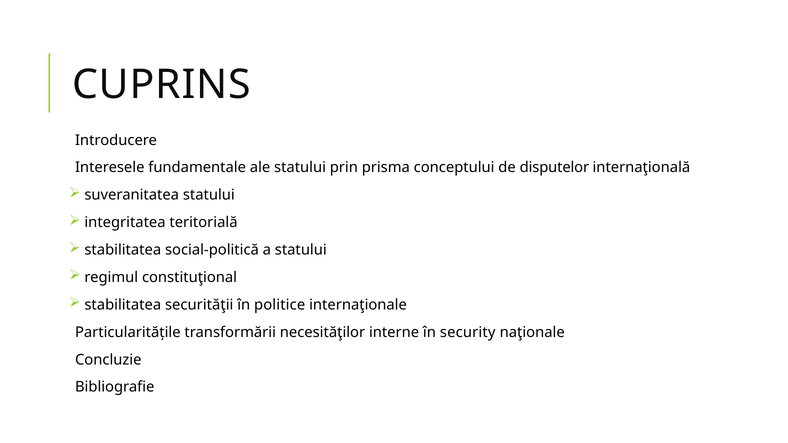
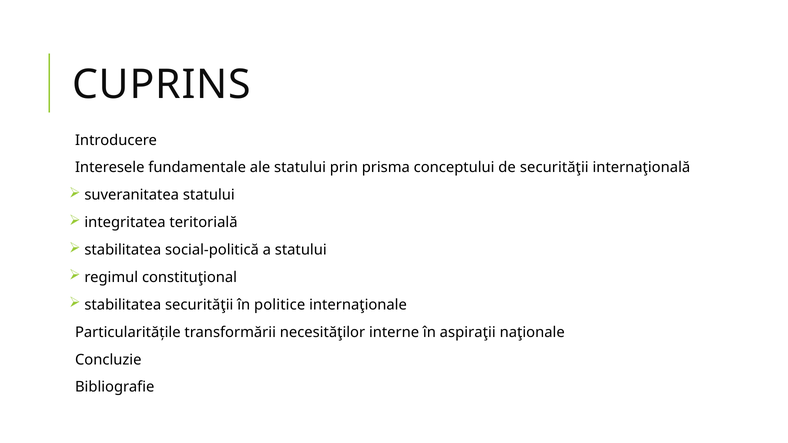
de disputelor: disputelor -> securităţii
security: security -> aspiraţii
